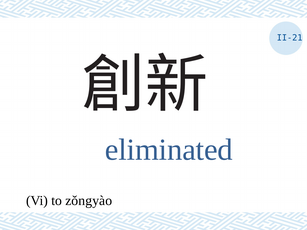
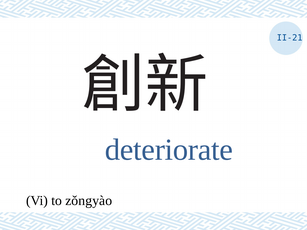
eliminated: eliminated -> deteriorate
